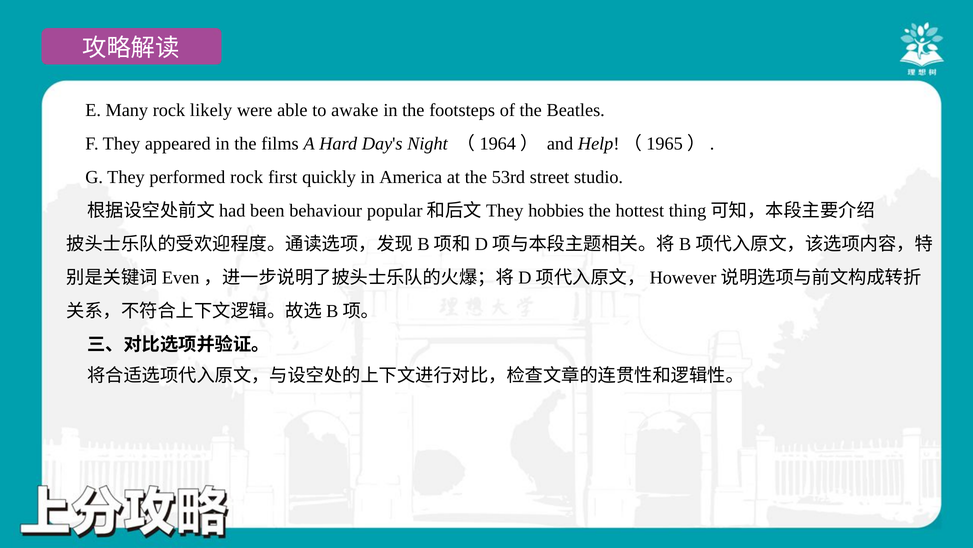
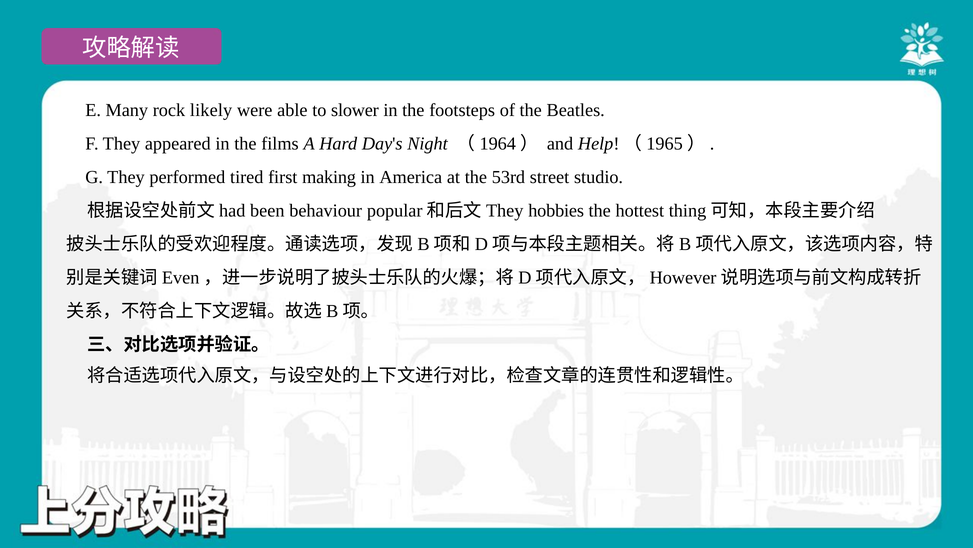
awake: awake -> slower
performed rock: rock -> tired
quickly: quickly -> making
